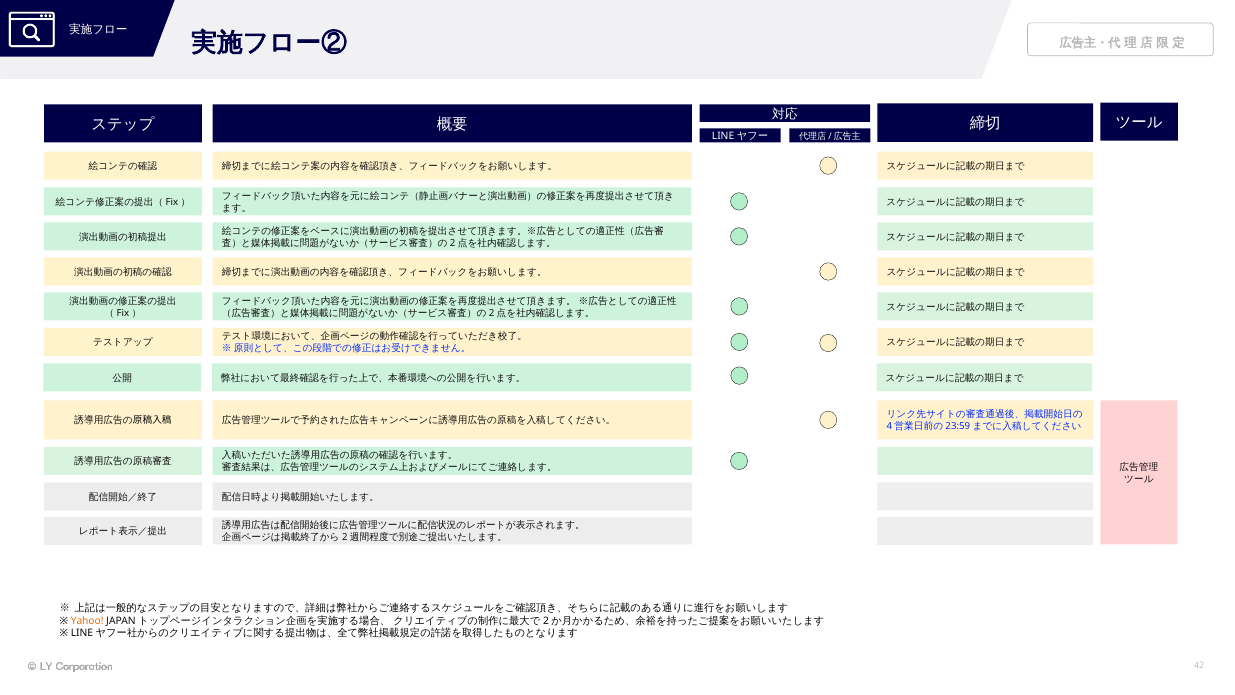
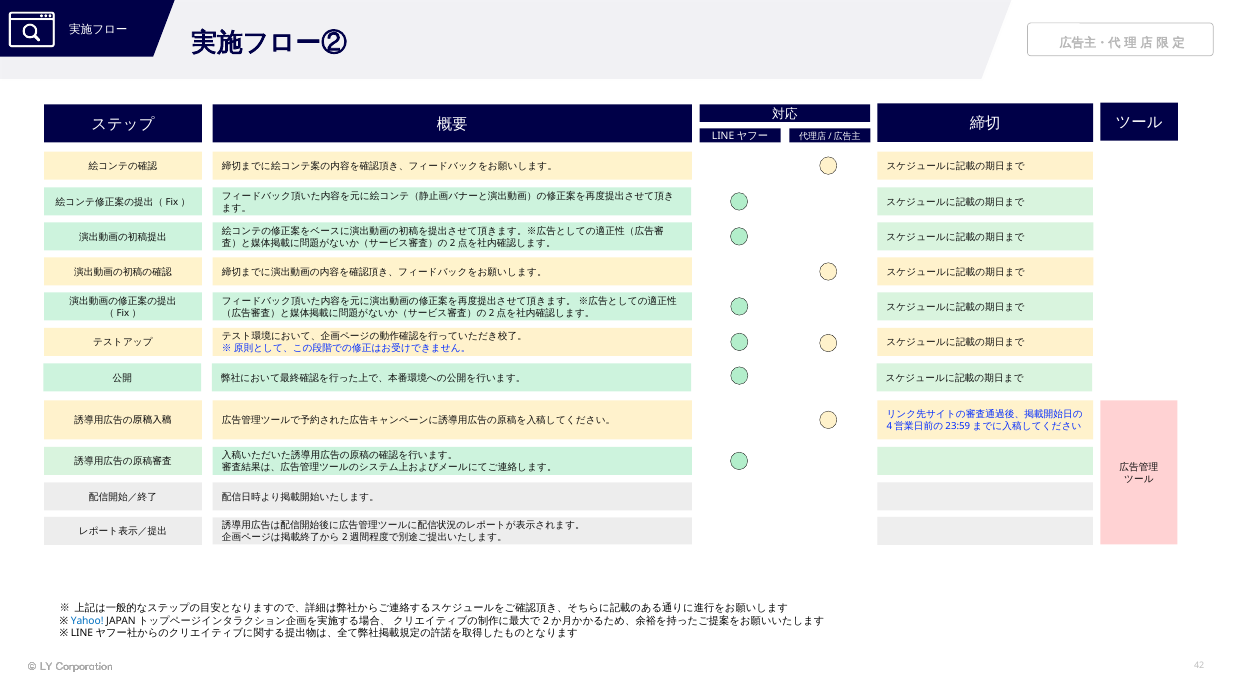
Yahoo colour: orange -> blue
